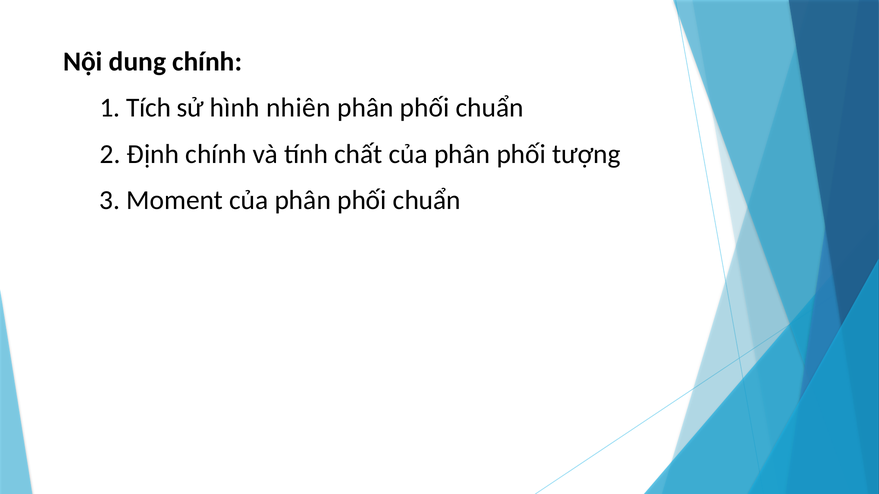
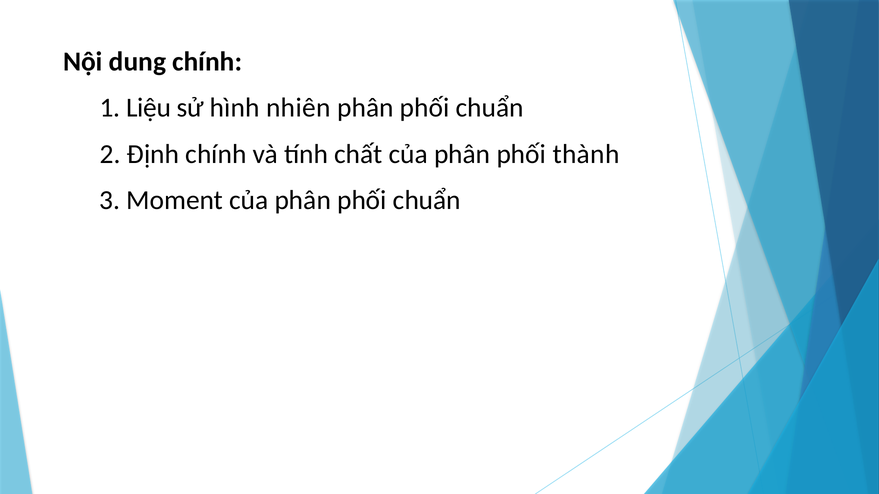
Tích: Tích -> Liệu
tượng: tượng -> thành
